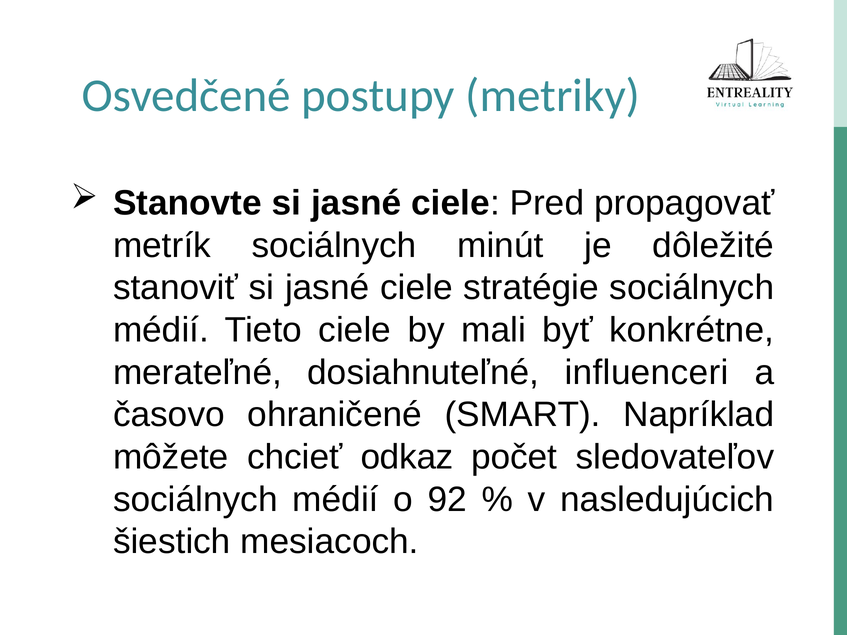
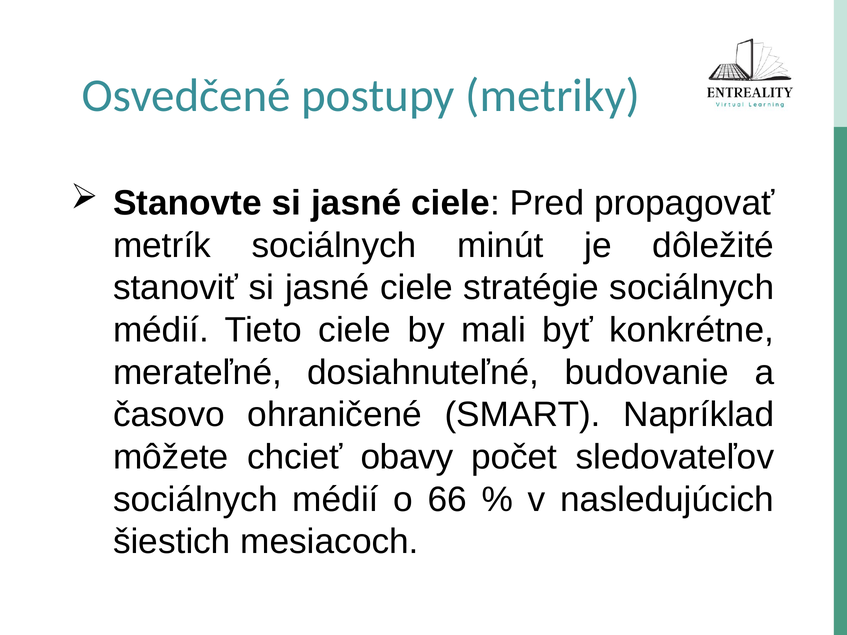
influenceri: influenceri -> budovanie
odkaz: odkaz -> obavy
92: 92 -> 66
